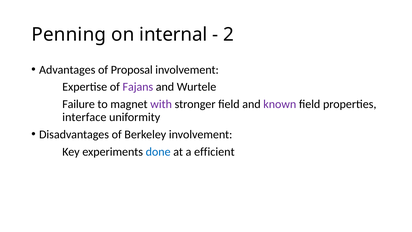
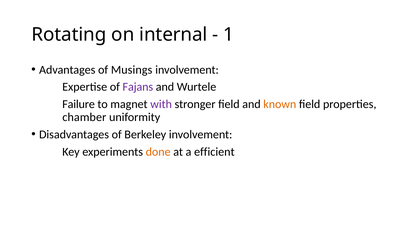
Penning: Penning -> Rotating
2: 2 -> 1
Proposal: Proposal -> Musings
known colour: purple -> orange
interface: interface -> chamber
done colour: blue -> orange
